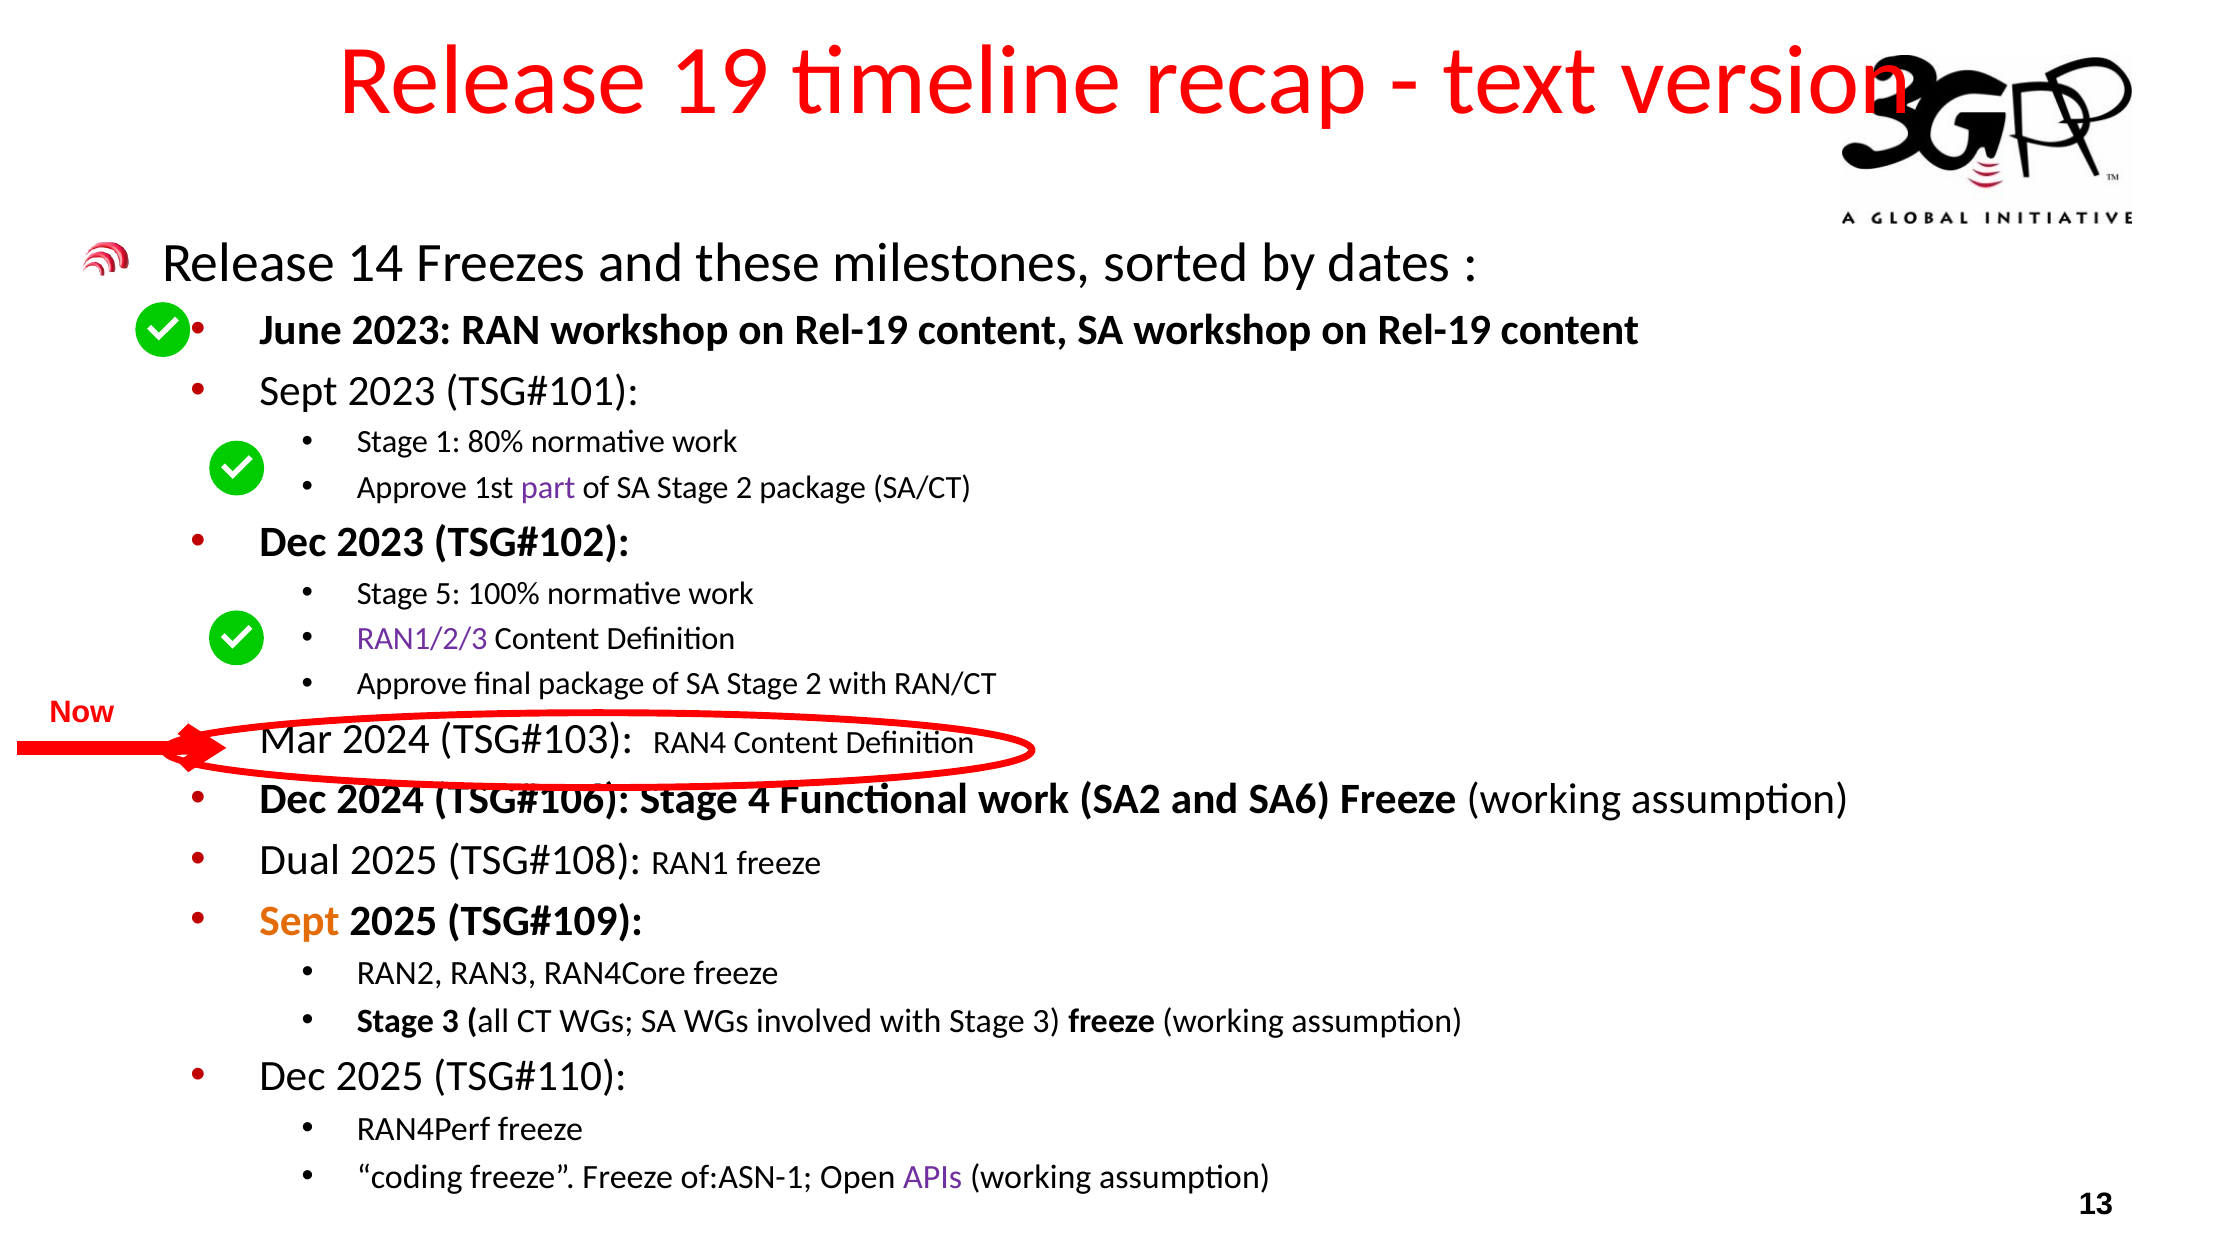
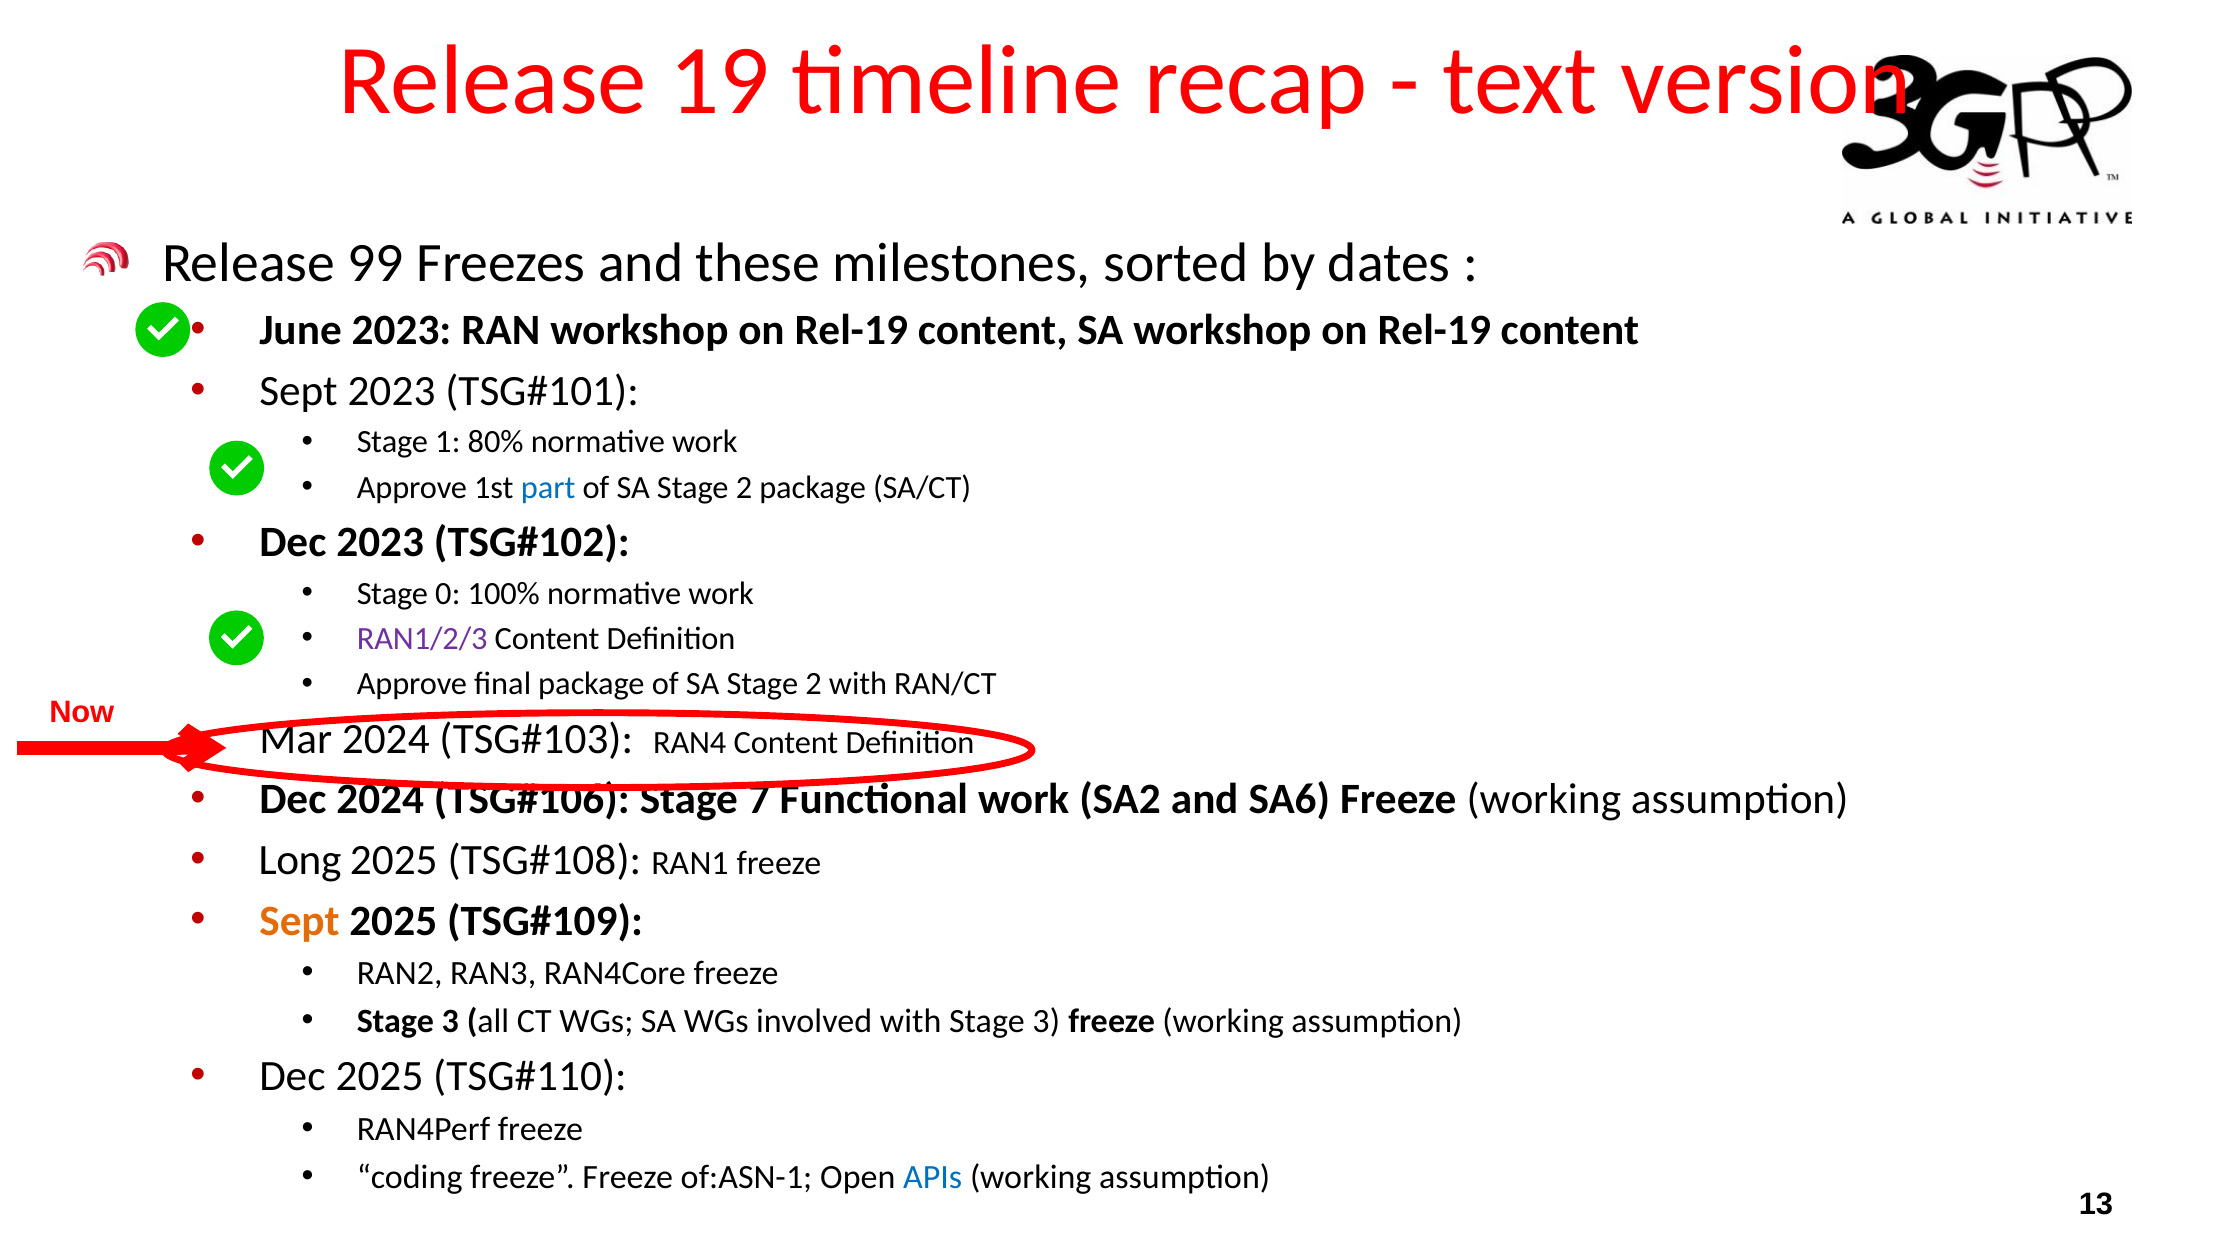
14: 14 -> 99
part colour: purple -> blue
5: 5 -> 0
4: 4 -> 7
Dual: Dual -> Long
APIs colour: purple -> blue
